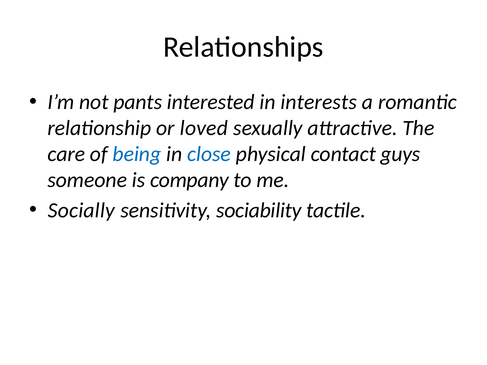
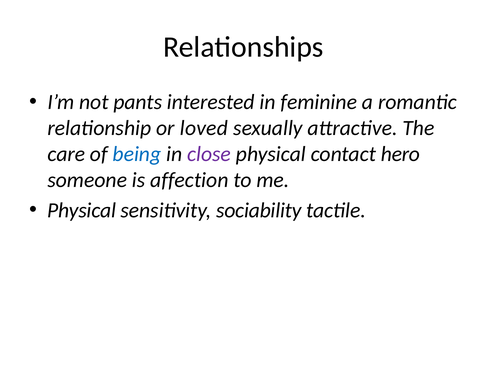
interests: interests -> feminine
close colour: blue -> purple
guys: guys -> hero
company: company -> affection
Socially at (81, 210): Socially -> Physical
